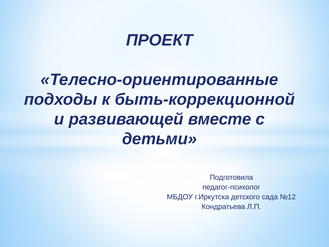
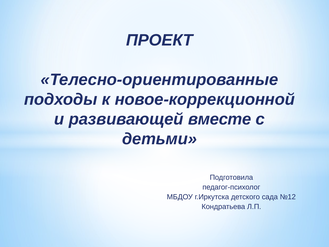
быть-коррекционной: быть-коррекционной -> новое-коррекционной
